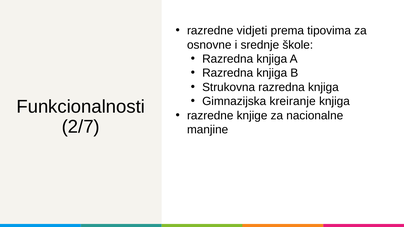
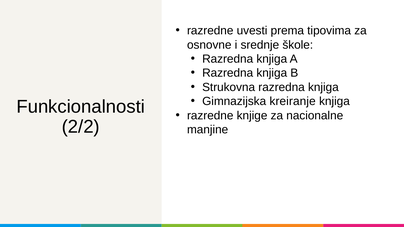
vidjeti: vidjeti -> uvesti
2/7: 2/7 -> 2/2
